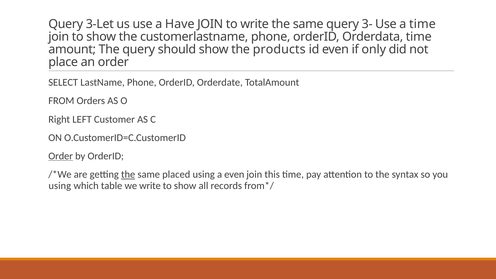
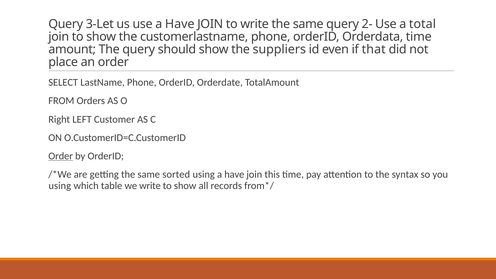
3-: 3- -> 2-
a time: time -> total
products: products -> suppliers
only: only -> that
the at (128, 174) underline: present -> none
placed: placed -> sorted
using a even: even -> have
